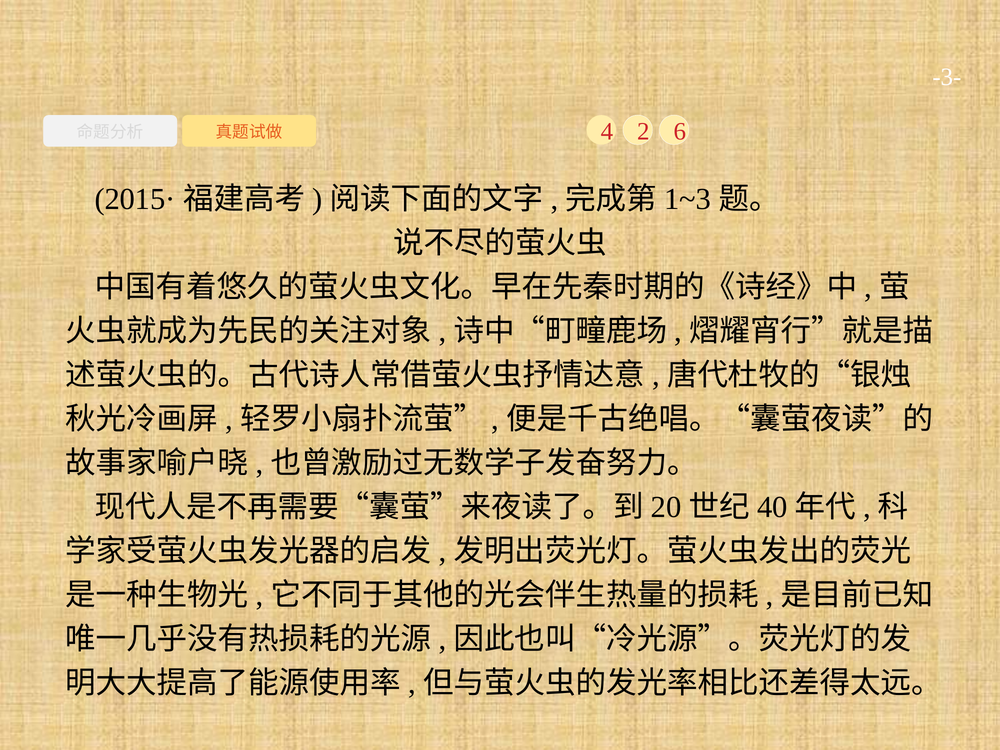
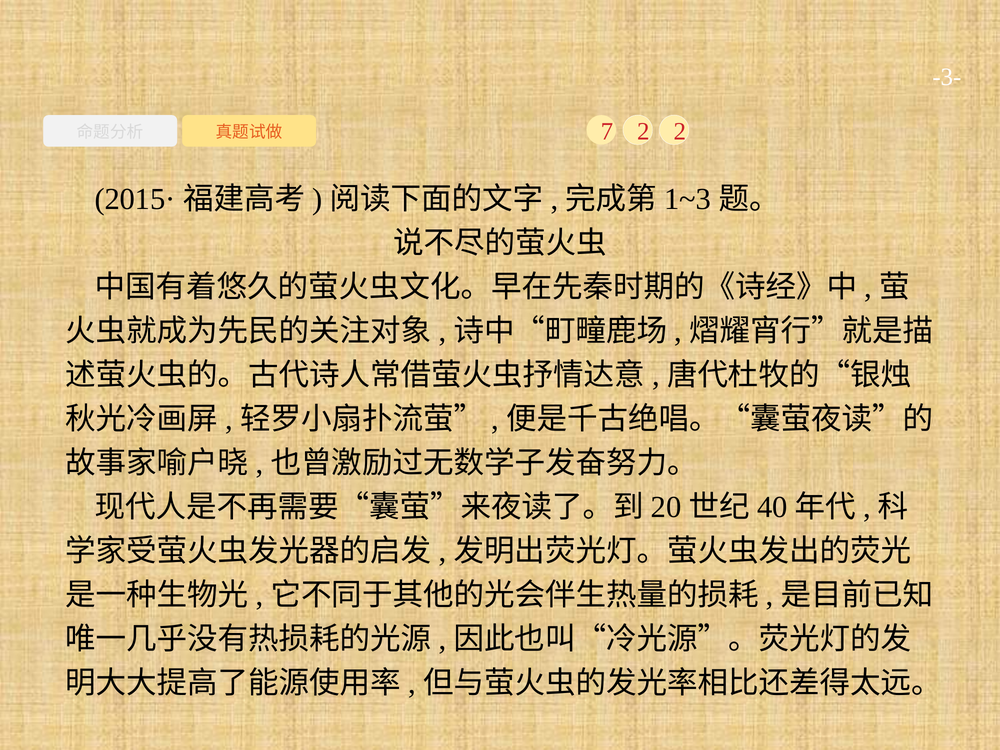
4: 4 -> 7
2 6: 6 -> 2
